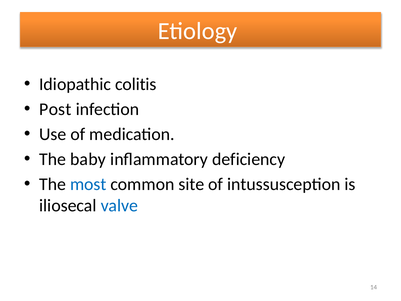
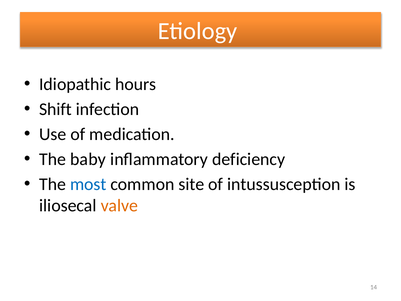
colitis: colitis -> hours
Post: Post -> Shift
valve colour: blue -> orange
